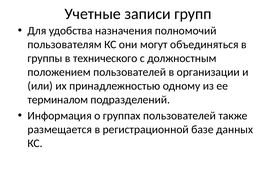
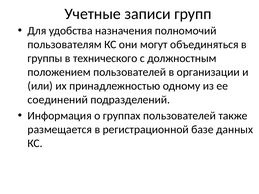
терминалом: терминалом -> соединений
